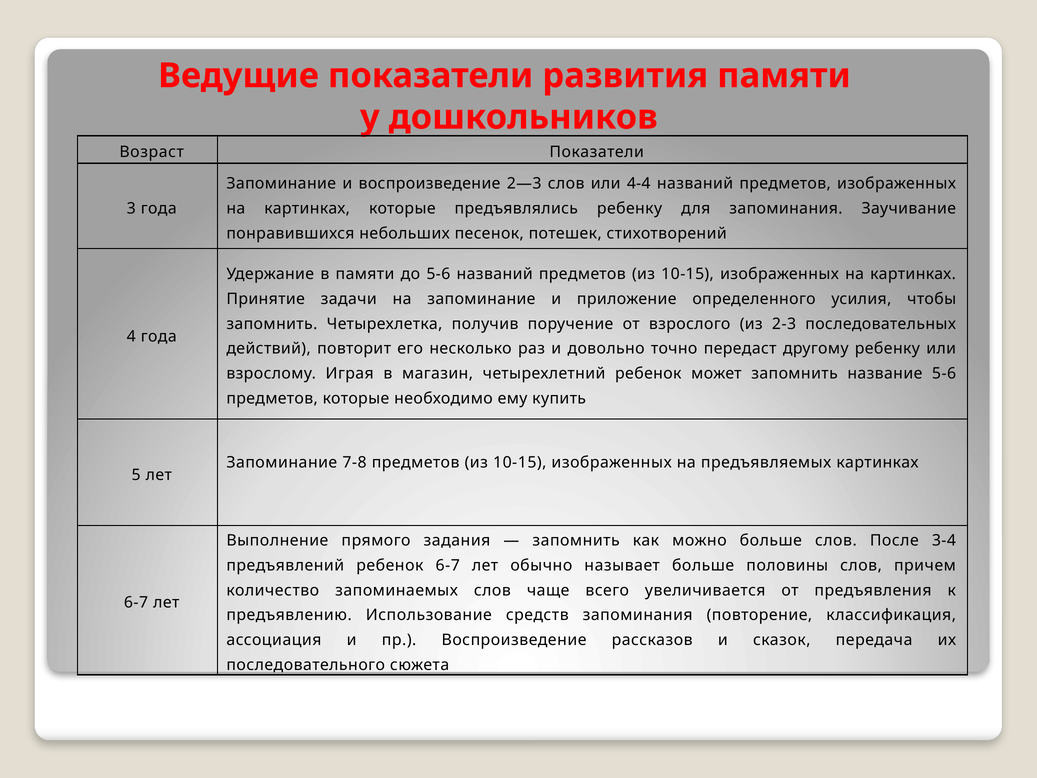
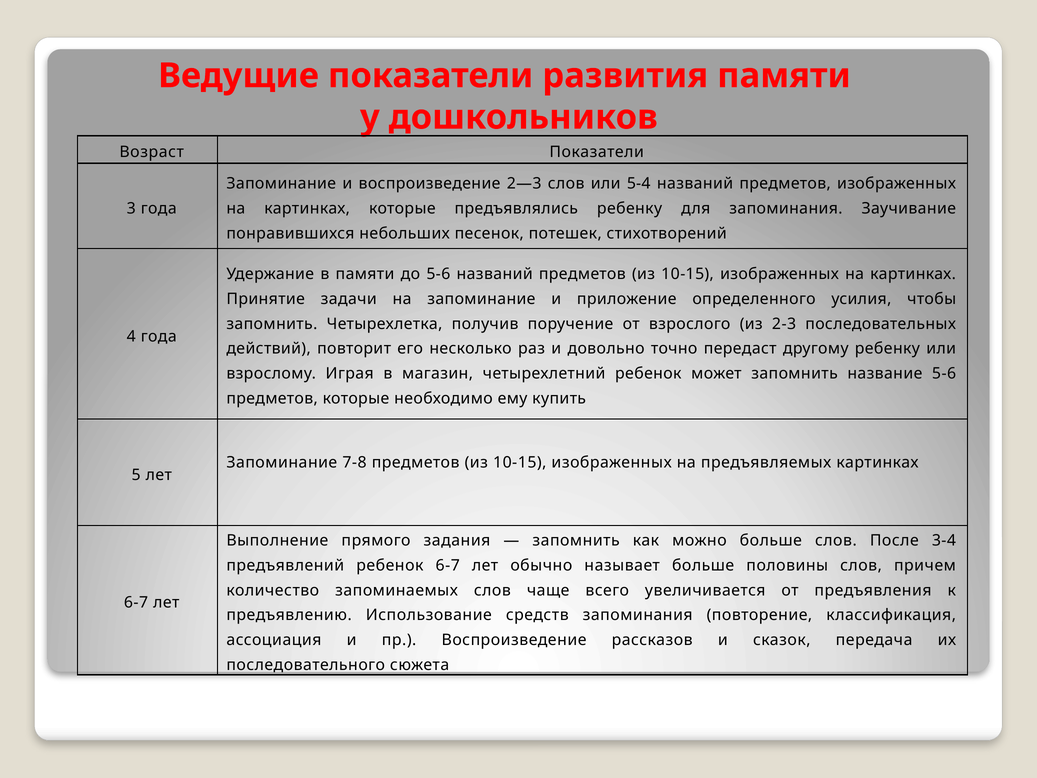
4-4: 4-4 -> 5-4
